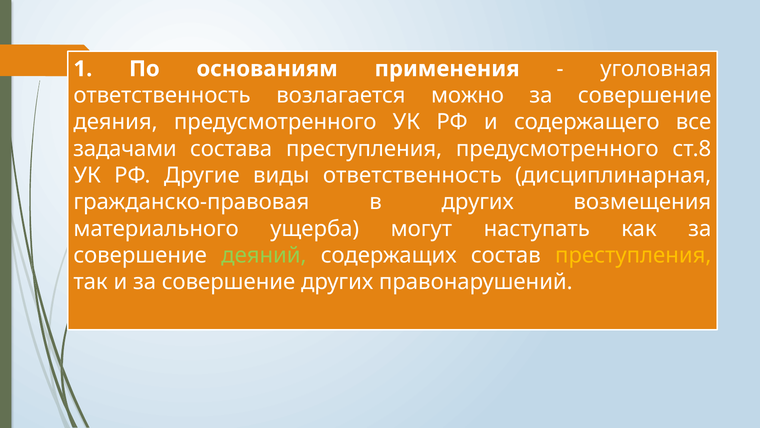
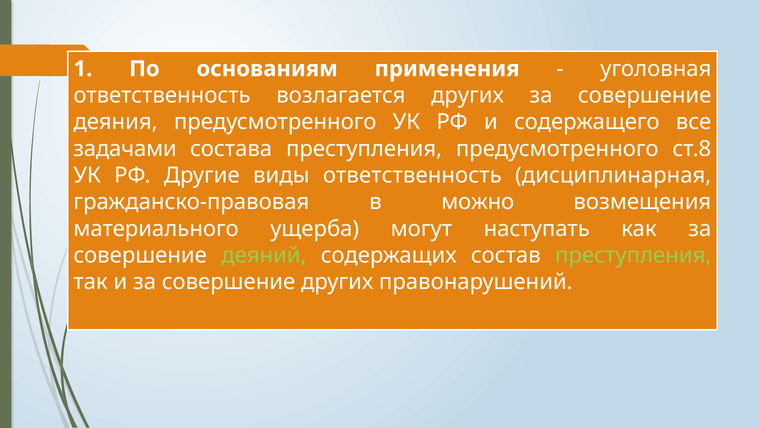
возлагается можно: можно -> других
в других: других -> можно
преступления at (633, 255) colour: yellow -> light green
